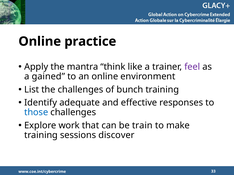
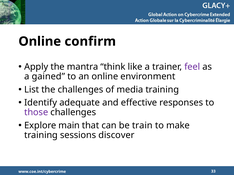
practice: practice -> confirm
bunch: bunch -> media
those colour: blue -> purple
work: work -> main
